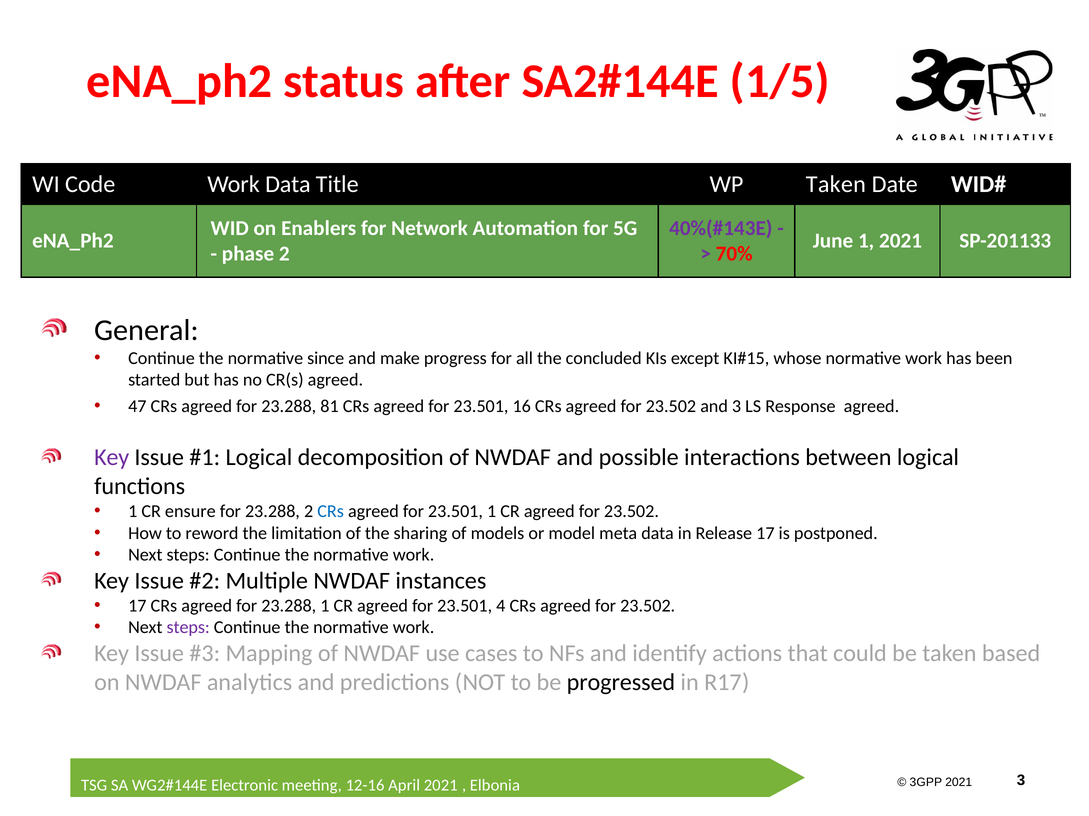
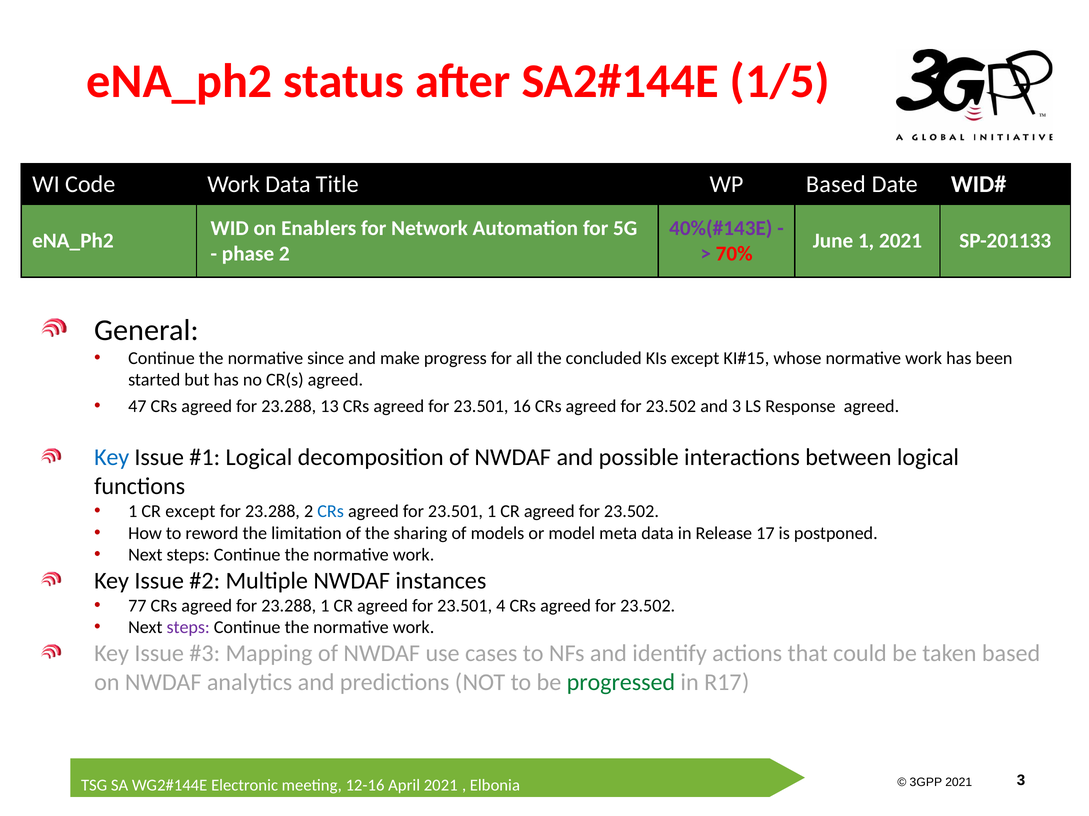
WP Taken: Taken -> Based
81: 81 -> 13
Key at (112, 458) colour: purple -> blue
CR ensure: ensure -> except
17 at (137, 606): 17 -> 77
progressed colour: black -> green
